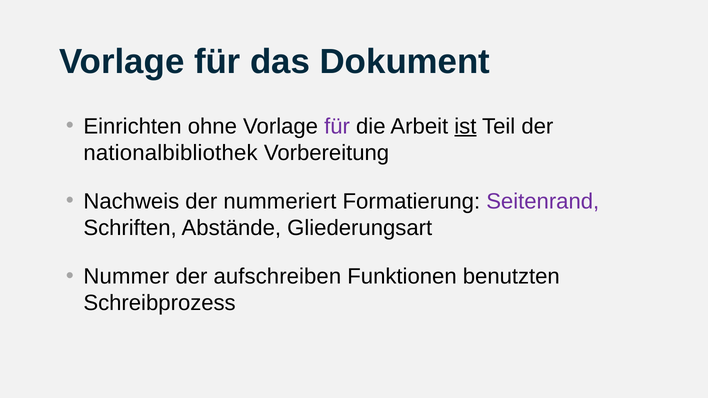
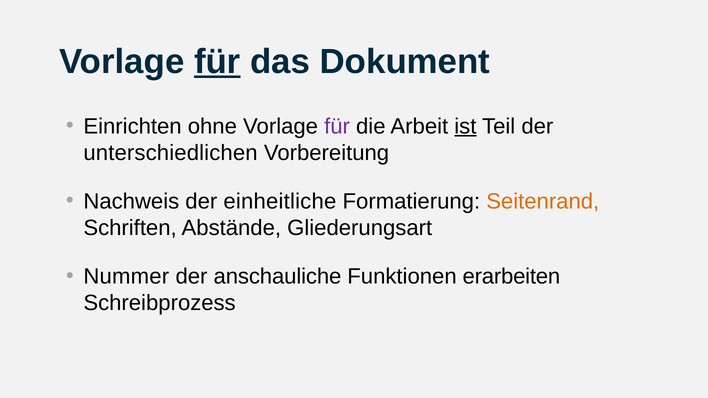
für at (217, 62) underline: none -> present
nationalbibliothek: nationalbibliothek -> unterschiedlichen
nummeriert: nummeriert -> einheitliche
Seitenrand colour: purple -> orange
aufschreiben: aufschreiben -> anschauliche
benutzten: benutzten -> erarbeiten
